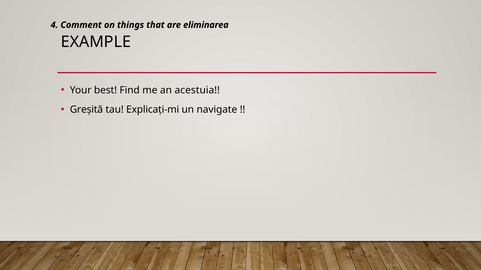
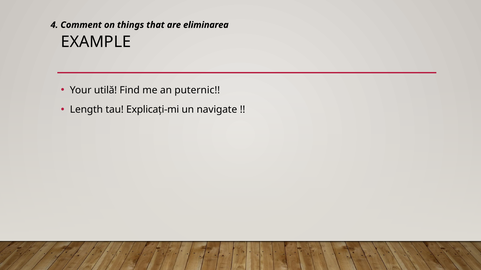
best: best -> utilă
acestuia: acestuia -> puternic
Greșită: Greșită -> Length
